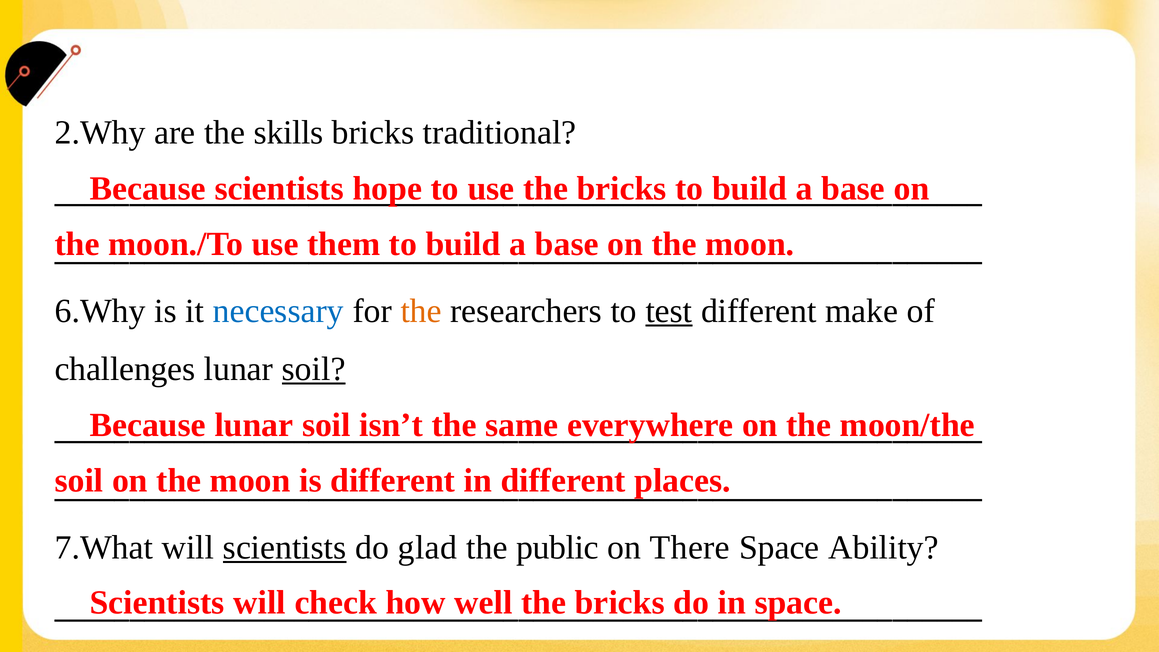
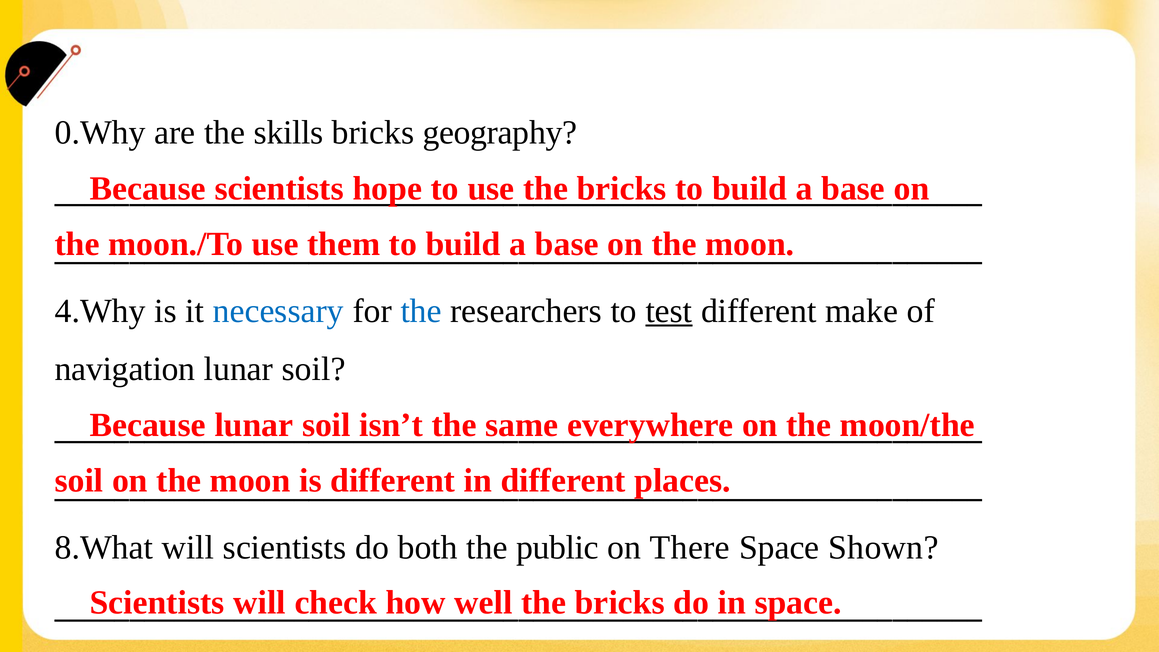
2.Why: 2.Why -> 0.Why
traditional: traditional -> geography
6.Why: 6.Why -> 4.Why
the at (421, 311) colour: orange -> blue
challenges: challenges -> navigation
soil at (314, 369) underline: present -> none
7.What: 7.What -> 8.What
scientists at (285, 547) underline: present -> none
glad: glad -> both
Ability: Ability -> Shown
